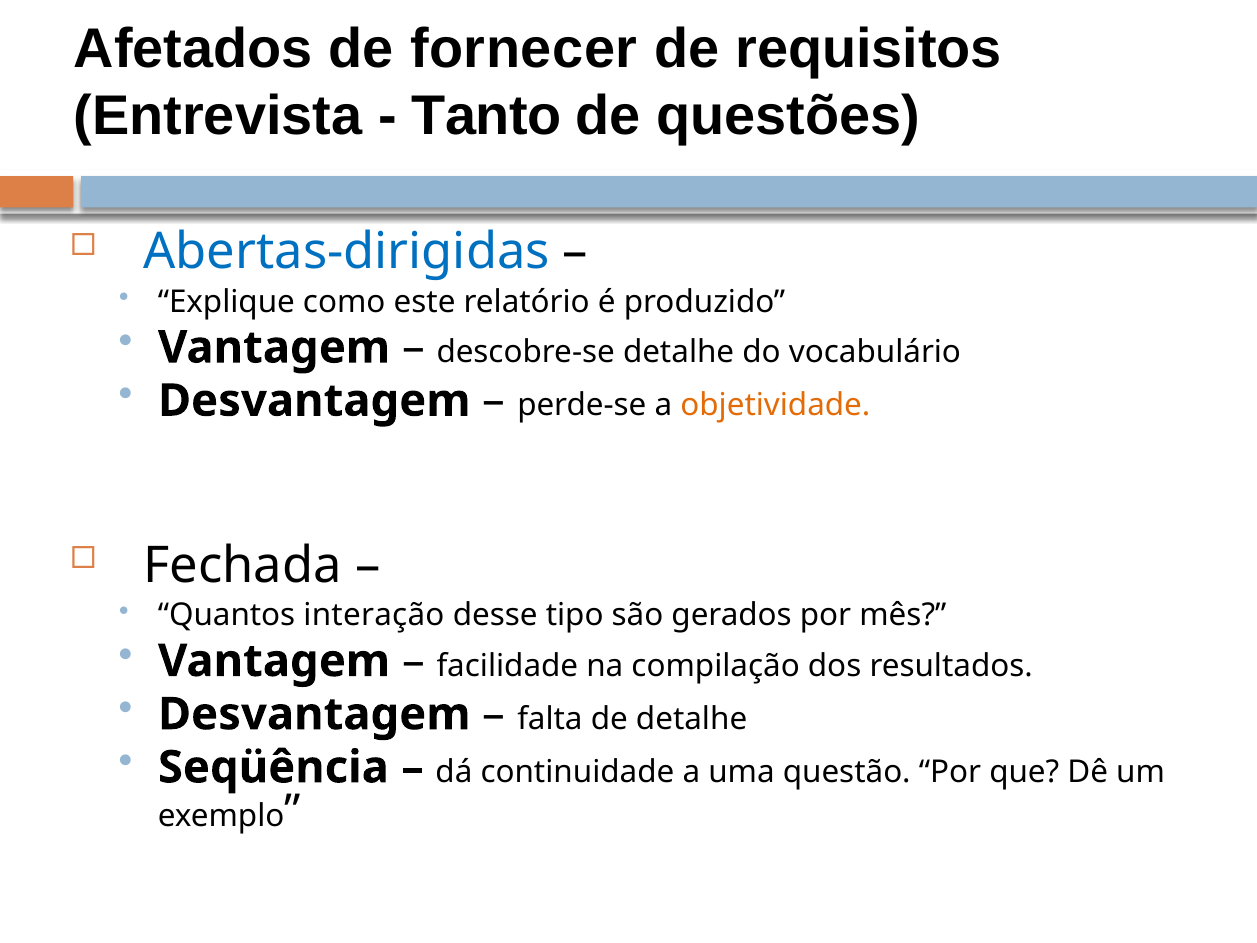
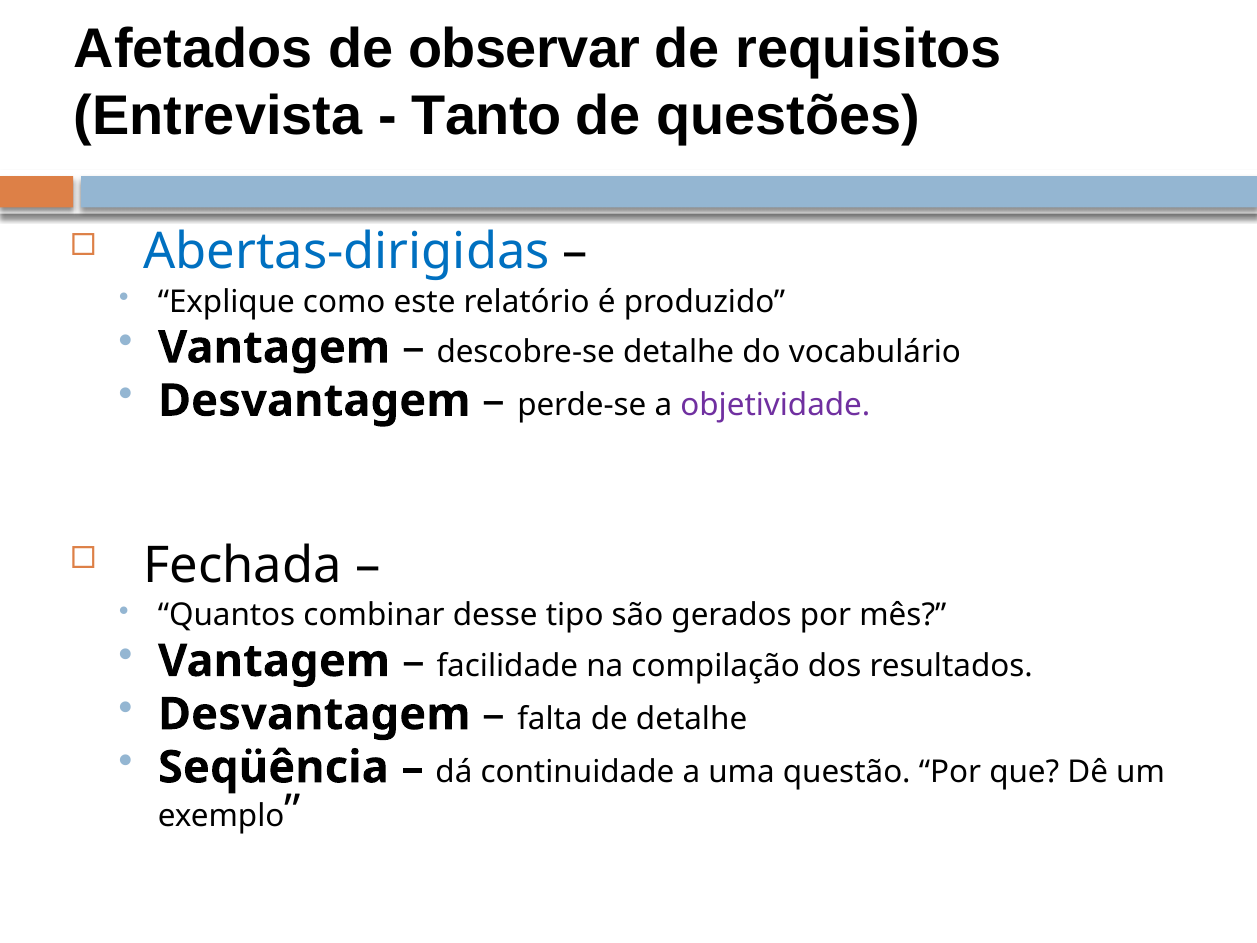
fornecer: fornecer -> observar
objetividade colour: orange -> purple
interação: interação -> combinar
